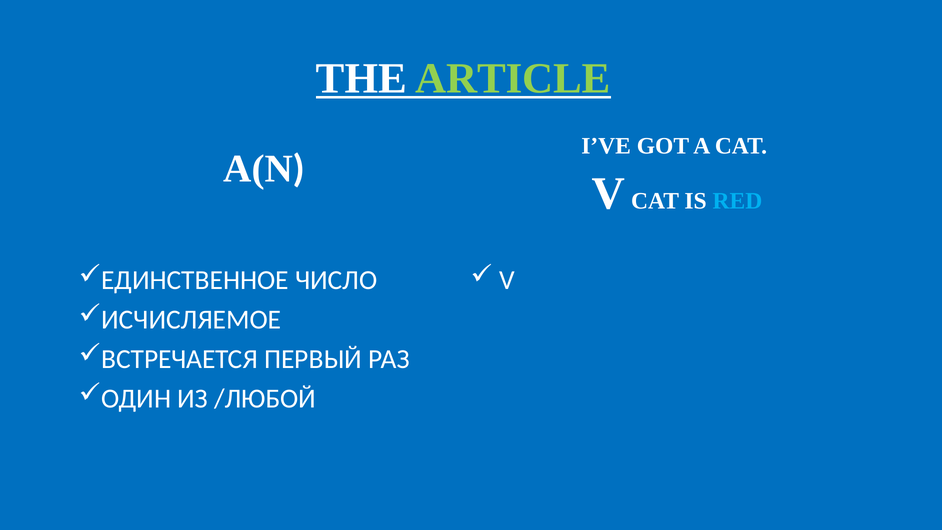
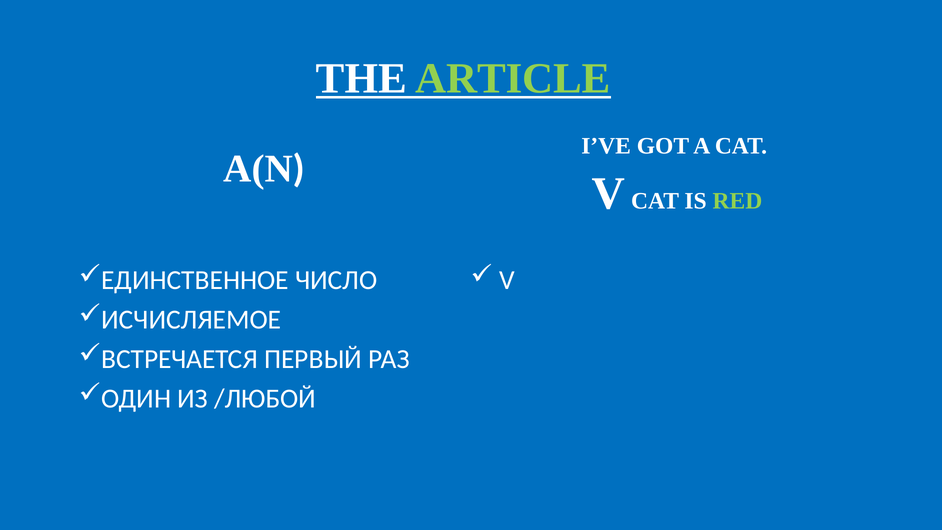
RED colour: light blue -> light green
